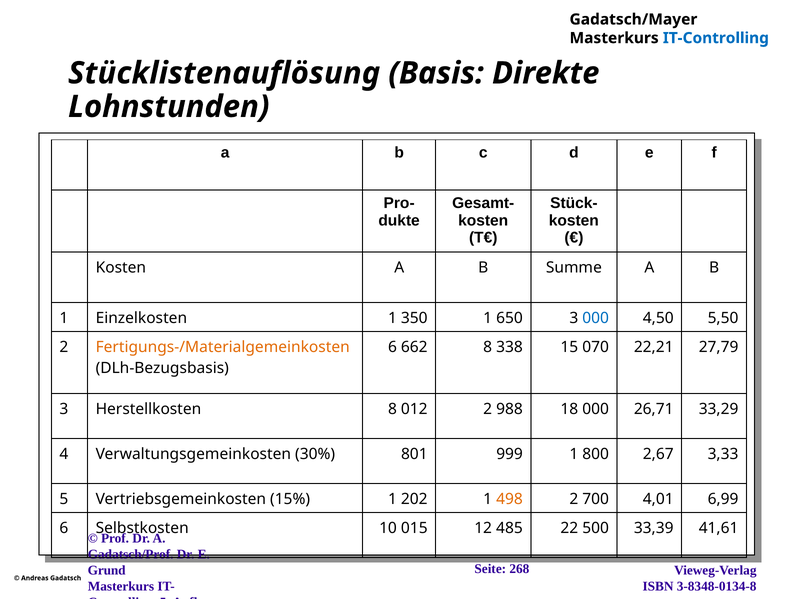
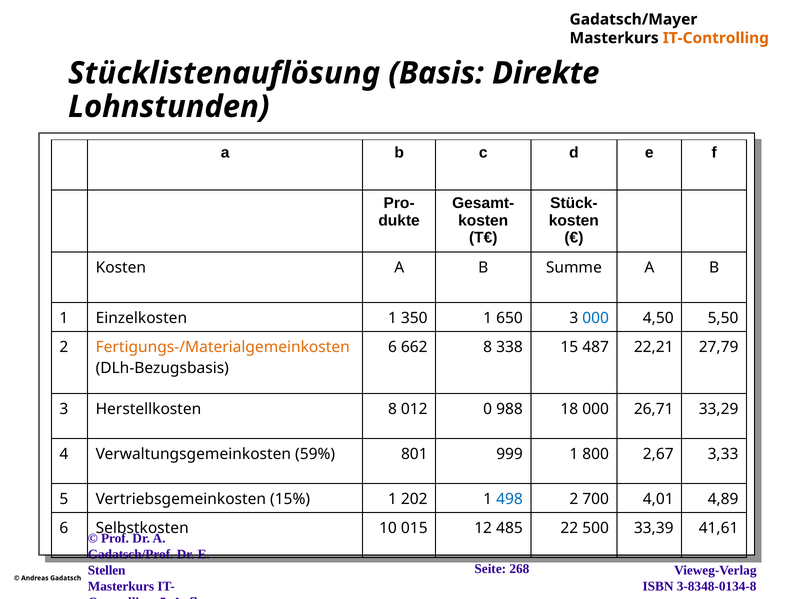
IT-Controlling colour: blue -> orange
070: 070 -> 487
012 2: 2 -> 0
30%: 30% -> 59%
498 colour: orange -> blue
6,99: 6,99 -> 4,89
Grund: Grund -> Stellen
